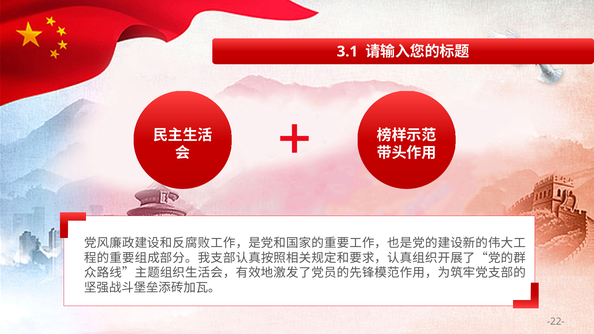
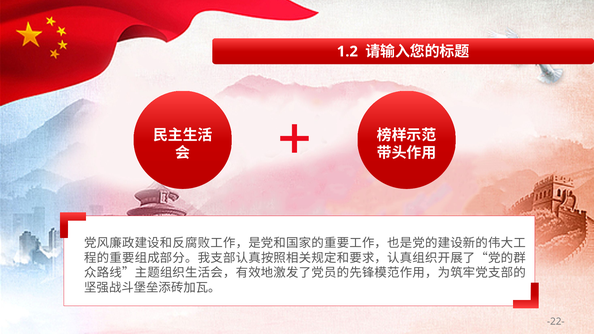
3.1: 3.1 -> 1.2
